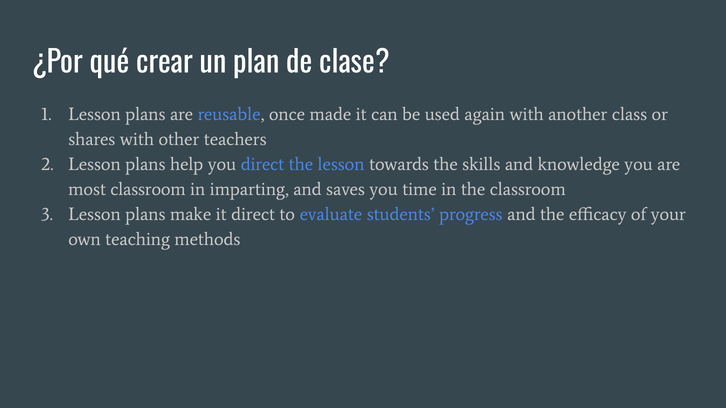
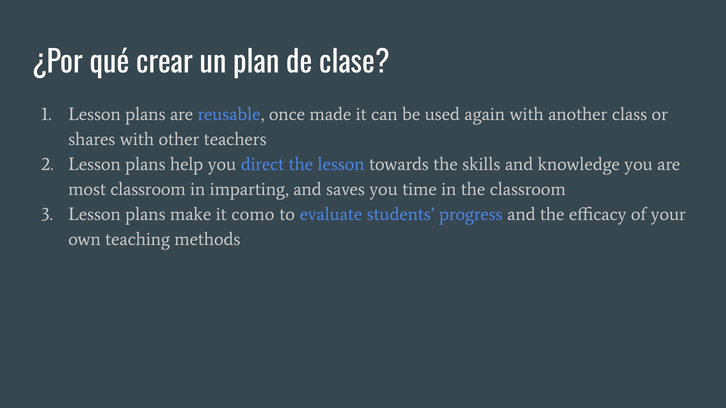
it direct: direct -> como
